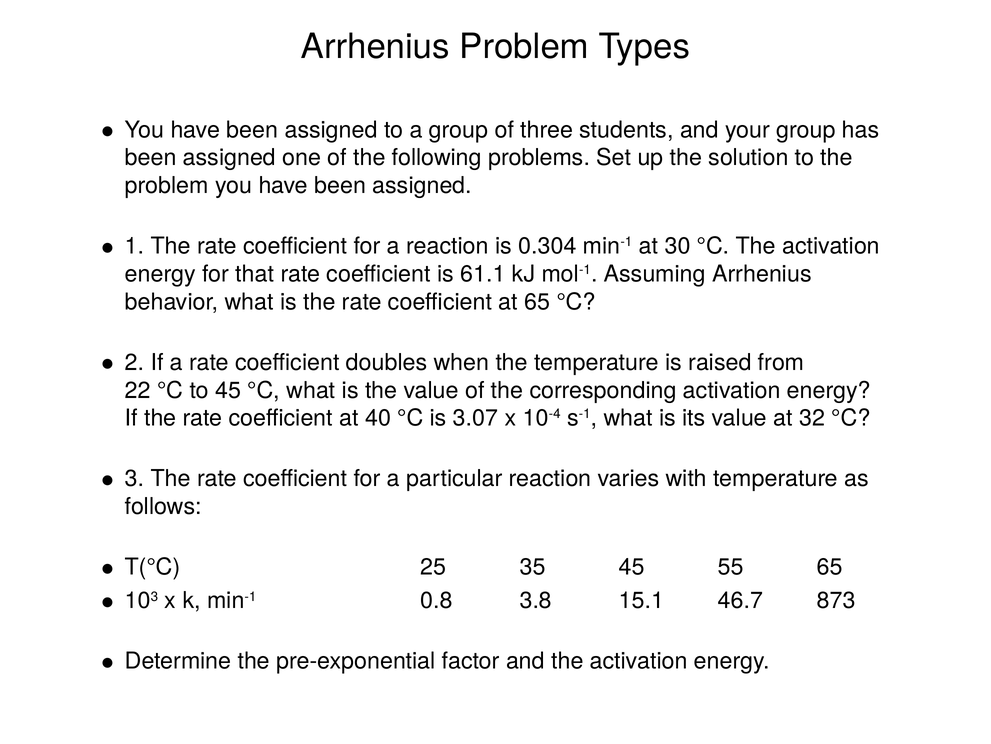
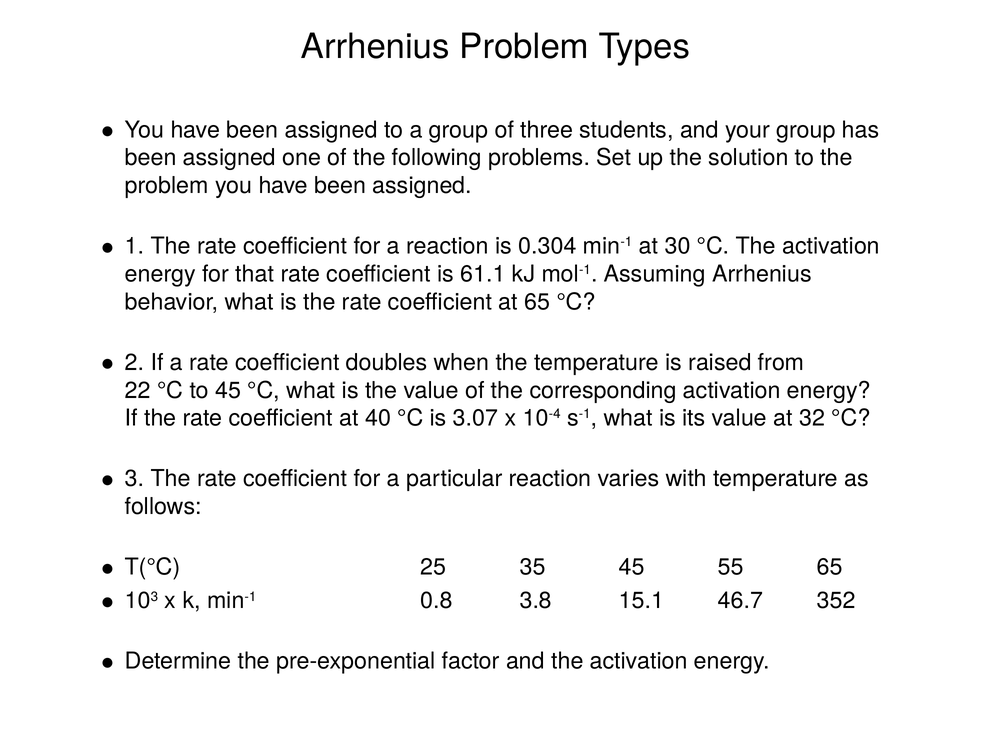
873: 873 -> 352
